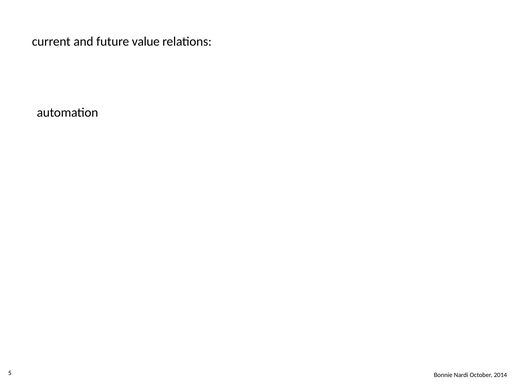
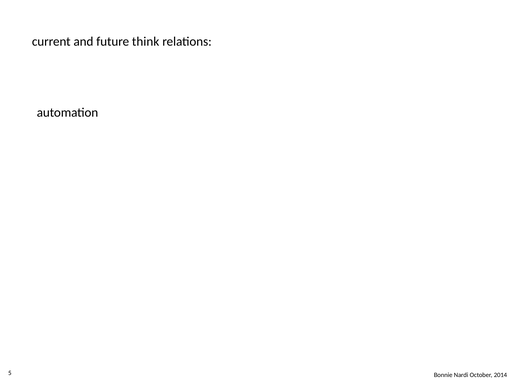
value: value -> think
